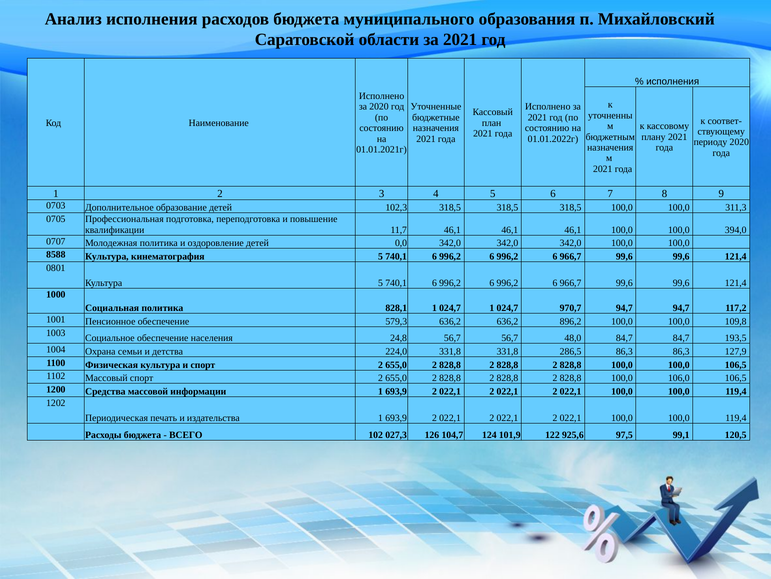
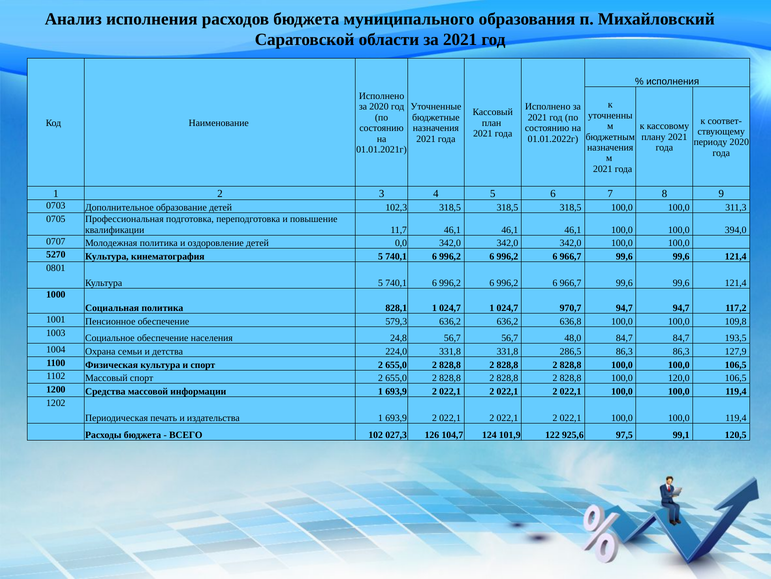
8588: 8588 -> 5270
896,2: 896,2 -> 636,8
106,0: 106,0 -> 120,0
